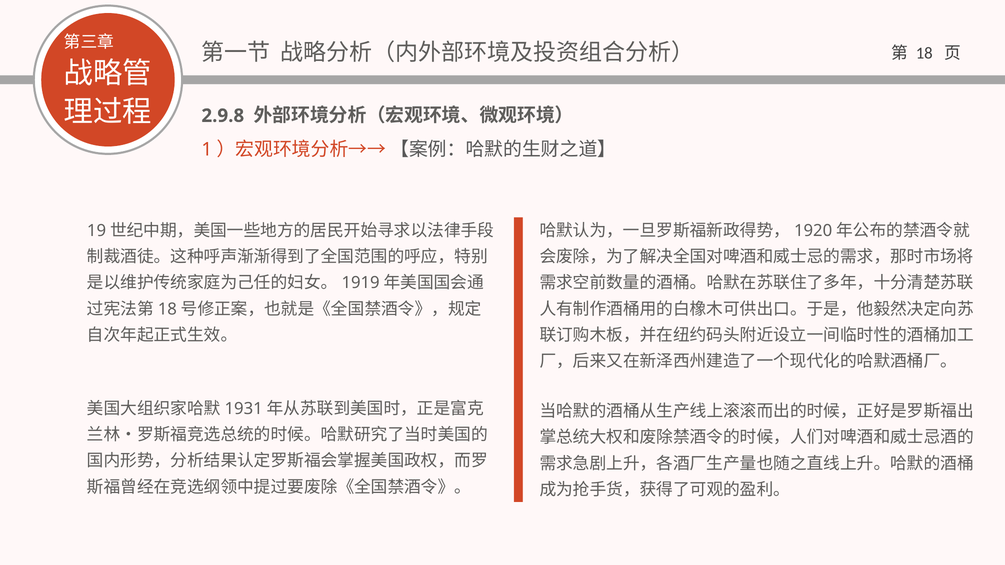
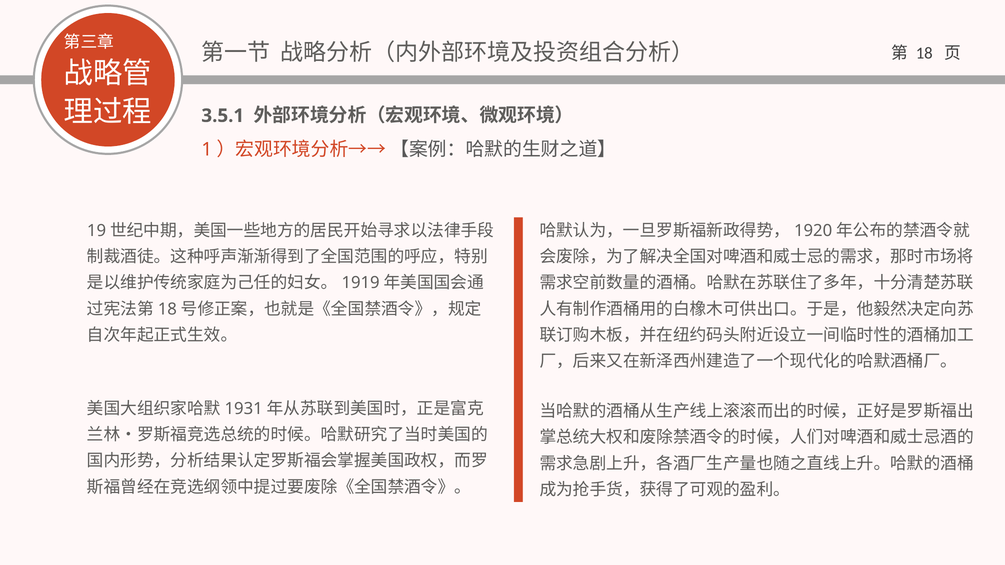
2.9.8: 2.9.8 -> 3.5.1
